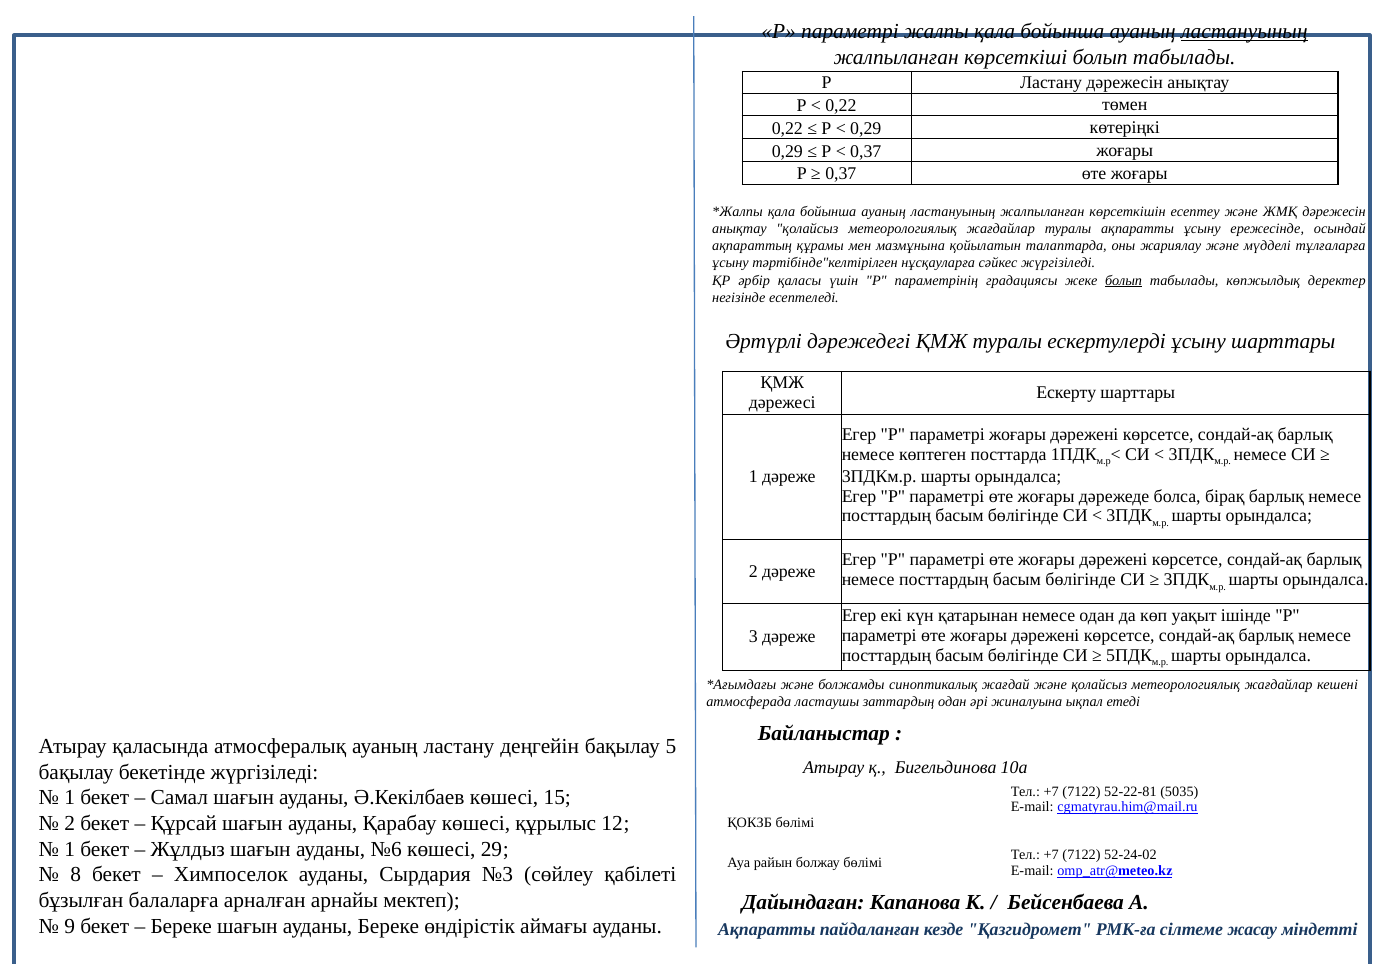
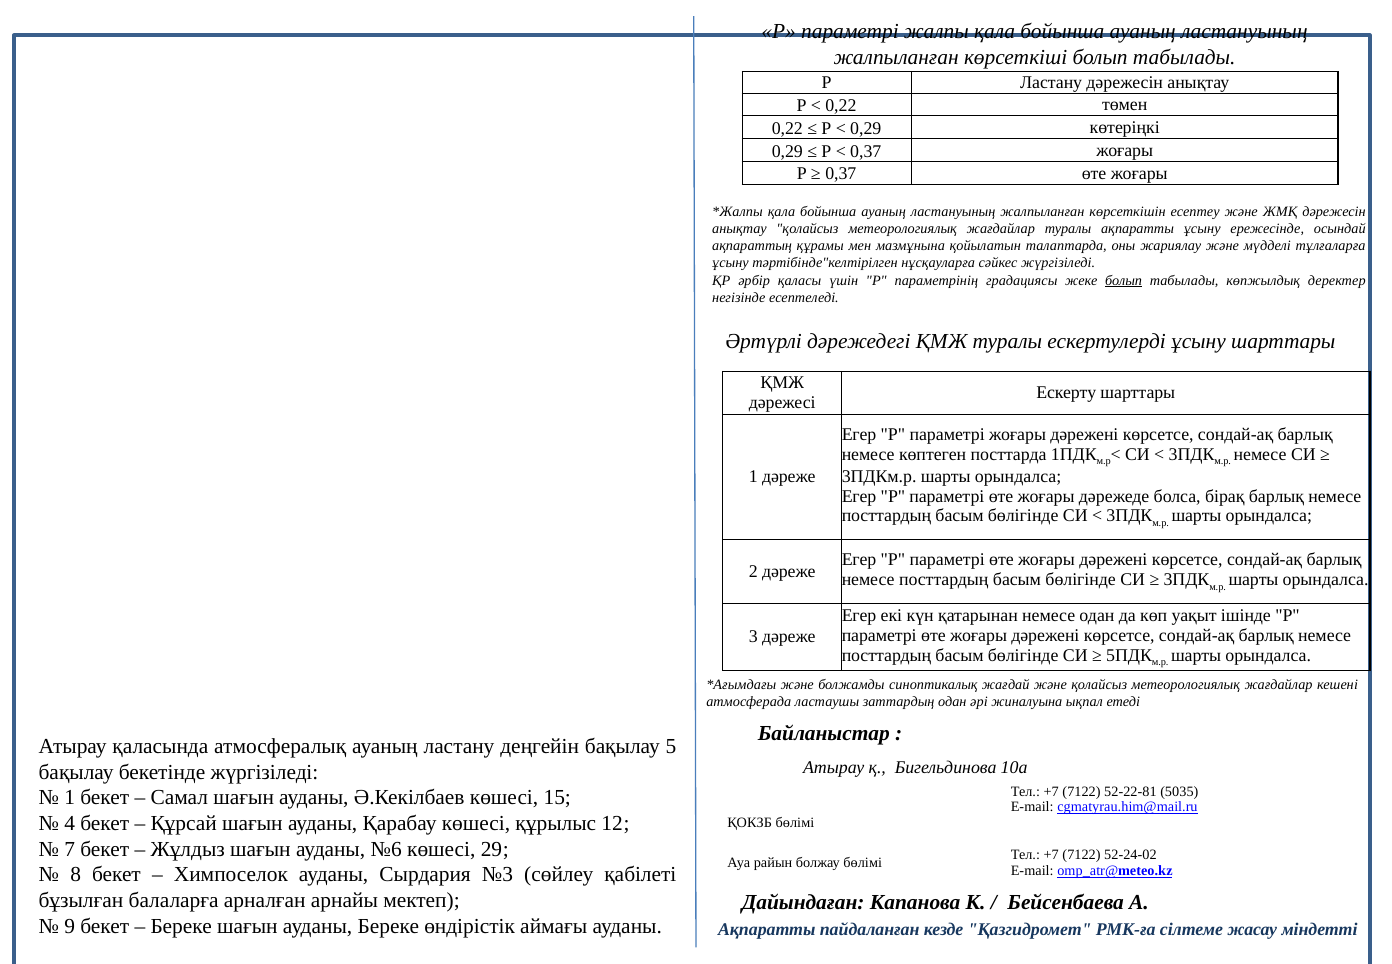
ластануының at (1244, 32) underline: present -> none
2 at (70, 823): 2 -> 4
1 at (70, 849): 1 -> 7
